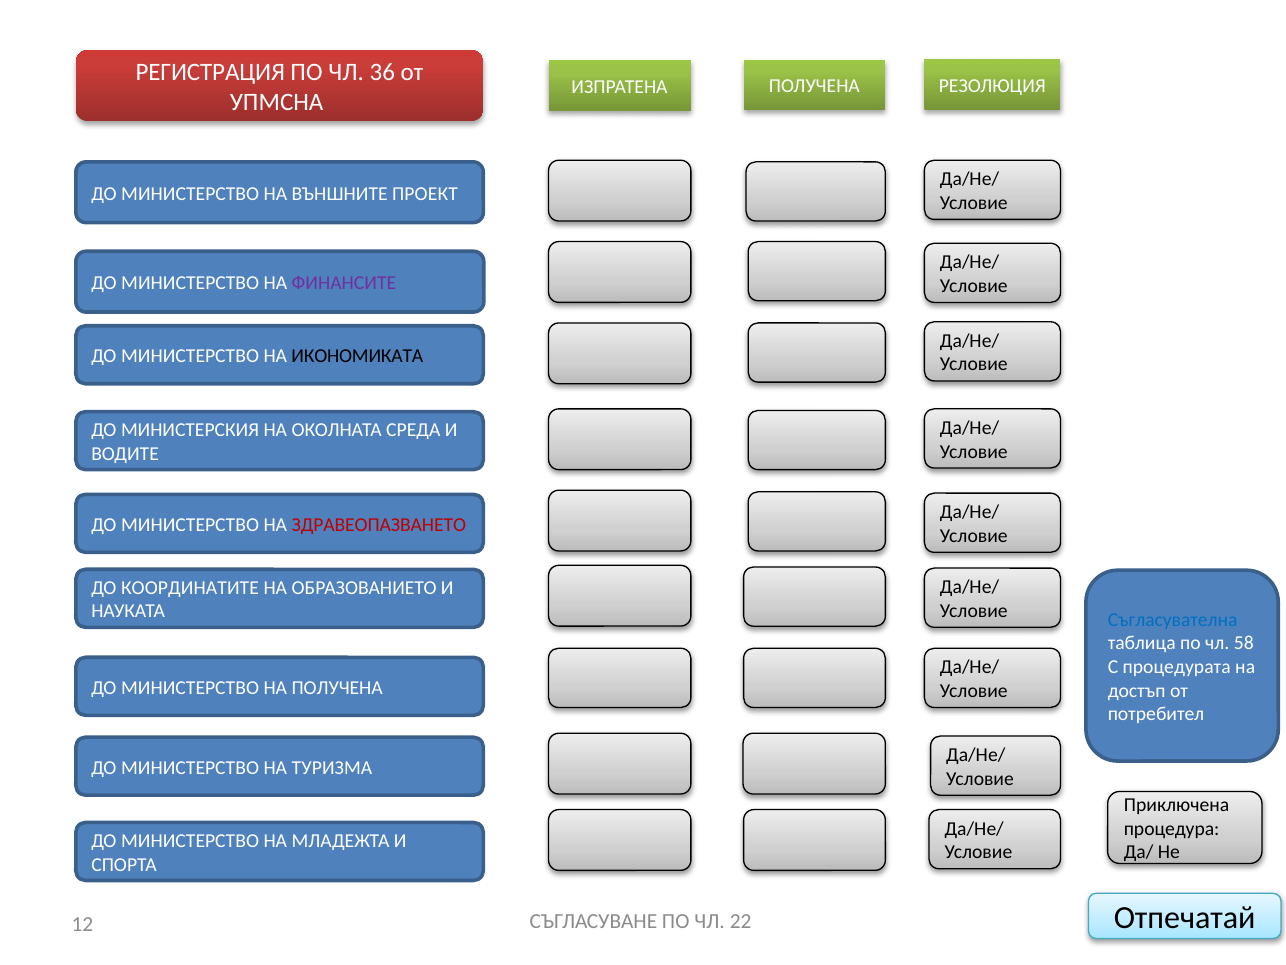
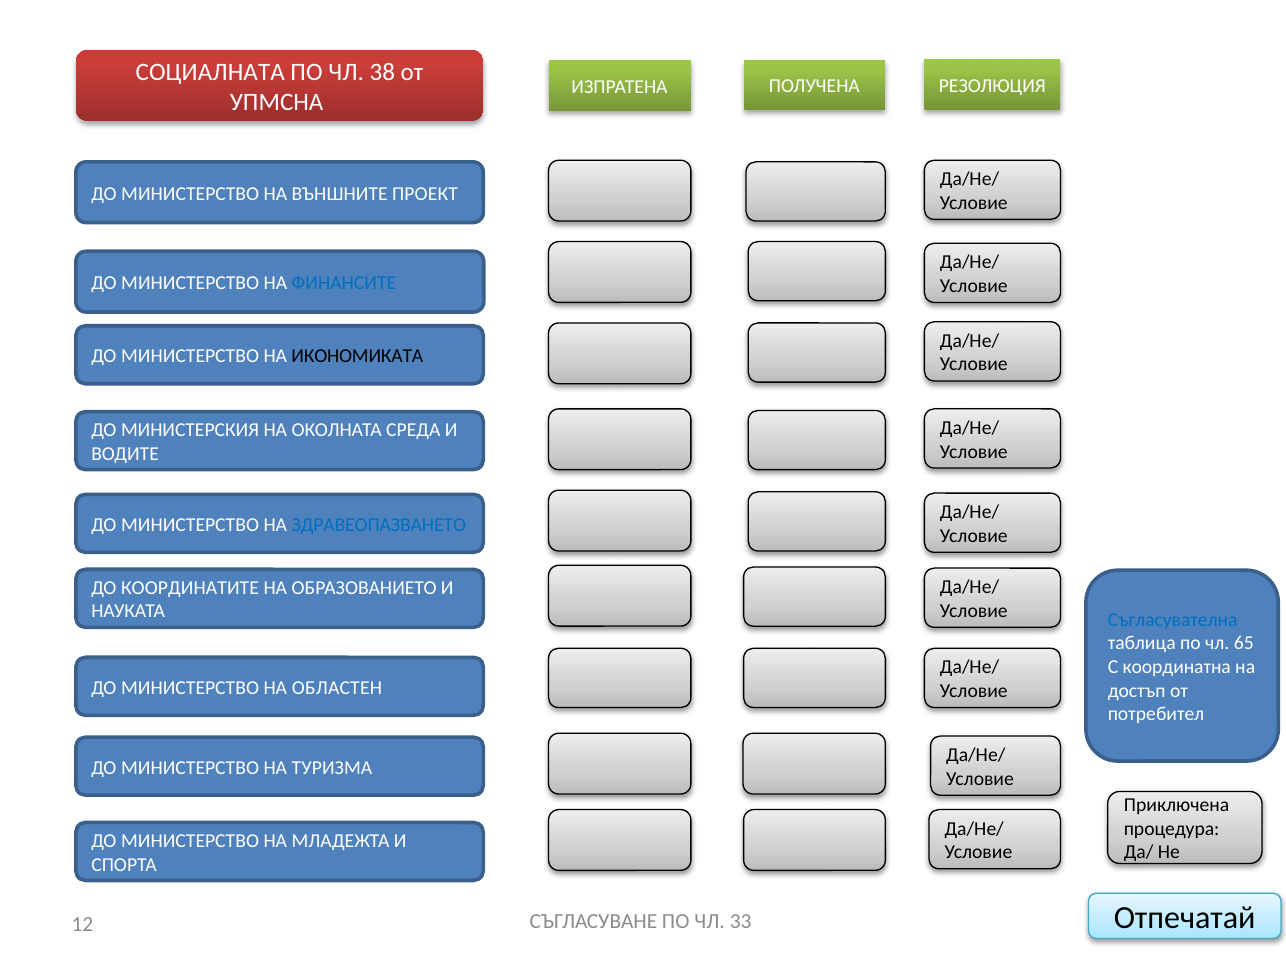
РЕГИСТРАЦИЯ: РЕГИСТРАЦИЯ -> СОЦИАЛНАТА
36: 36 -> 38
ФИНАНСИТЕ colour: purple -> blue
ЗДРАВЕОПАЗВАНЕТО colour: red -> blue
58: 58 -> 65
процедурата: процедурата -> координатна
НА ПОЛУЧЕНА: ПОЛУЧЕНА -> ОБЛАСТЕН
22: 22 -> 33
